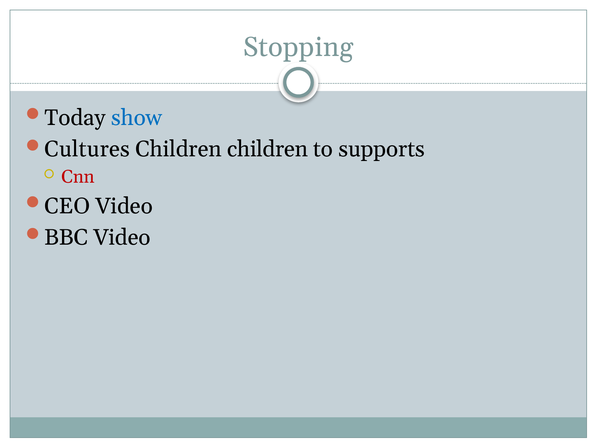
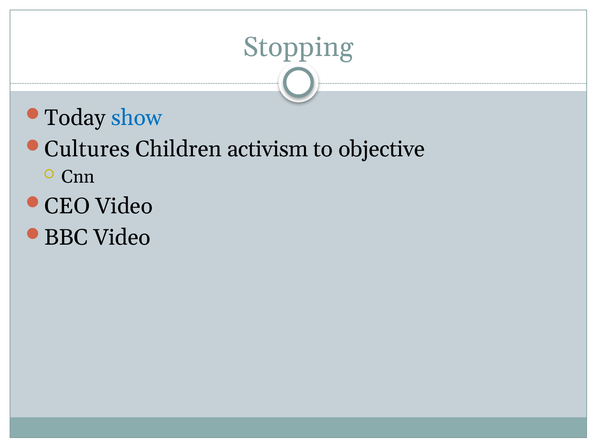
Children children: children -> activism
supports: supports -> objective
Cnn colour: red -> black
